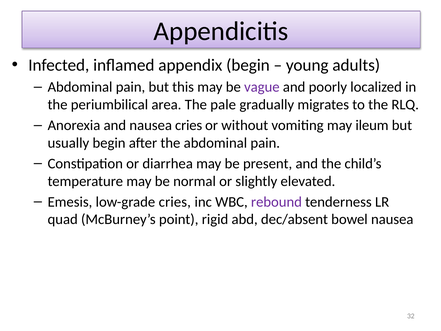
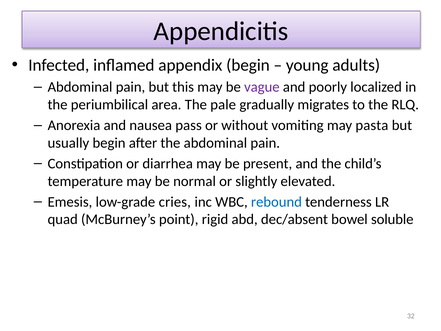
nausea cries: cries -> pass
ileum: ileum -> pasta
rebound colour: purple -> blue
bowel nausea: nausea -> soluble
